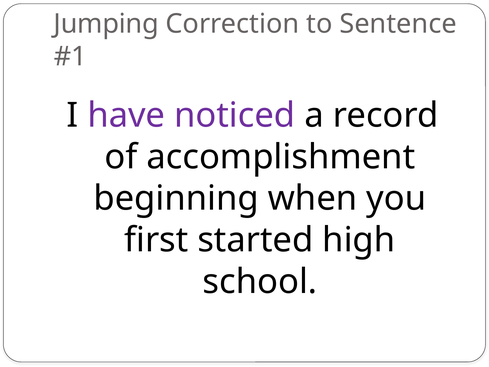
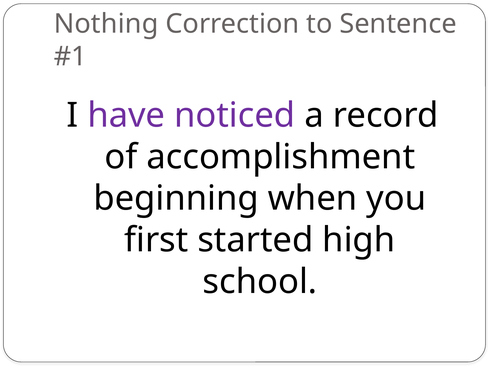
Jumping: Jumping -> Nothing
